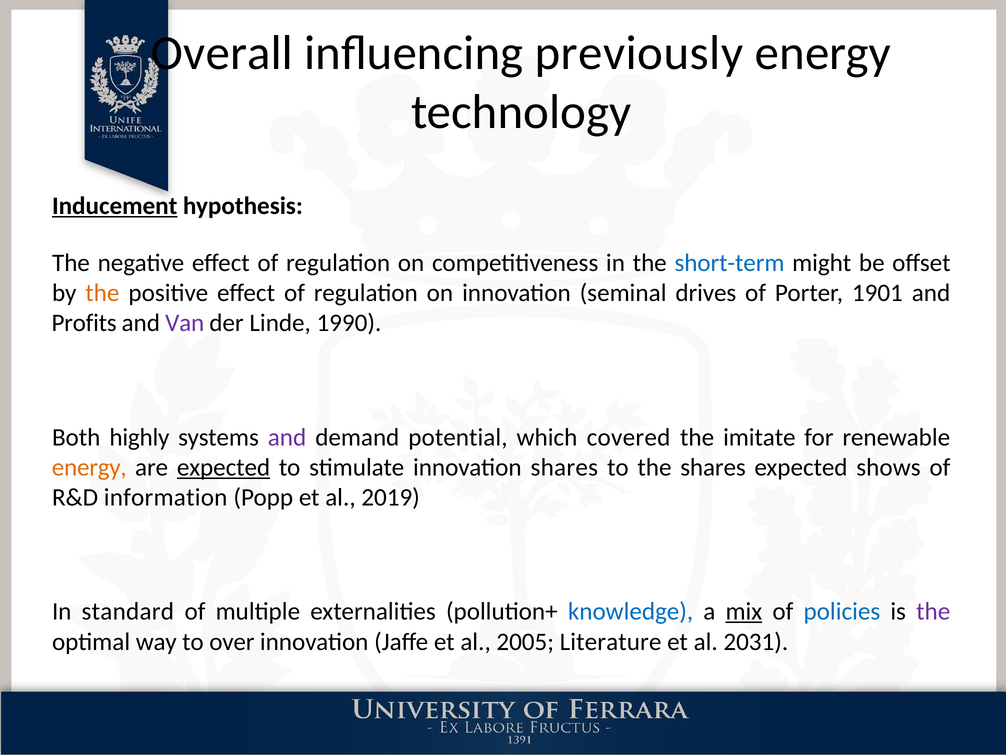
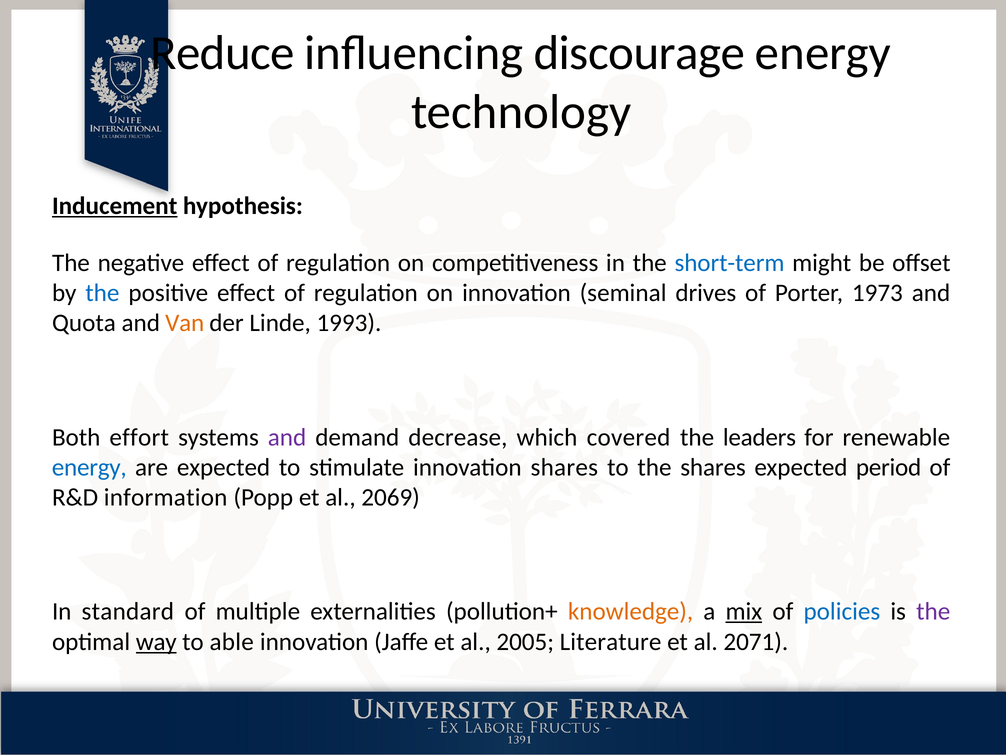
Overall: Overall -> Reduce
previously: previously -> discourage
the at (102, 293) colour: orange -> blue
1901: 1901 -> 1973
Profits: Profits -> Quota
Van colour: purple -> orange
1990: 1990 -> 1993
highly: highly -> effort
potential: potential -> decrease
imitate: imitate -> leaders
energy at (89, 467) colour: orange -> blue
expected at (224, 467) underline: present -> none
shows: shows -> period
2019: 2019 -> 2069
knowledge colour: blue -> orange
way underline: none -> present
over: over -> able
2031: 2031 -> 2071
